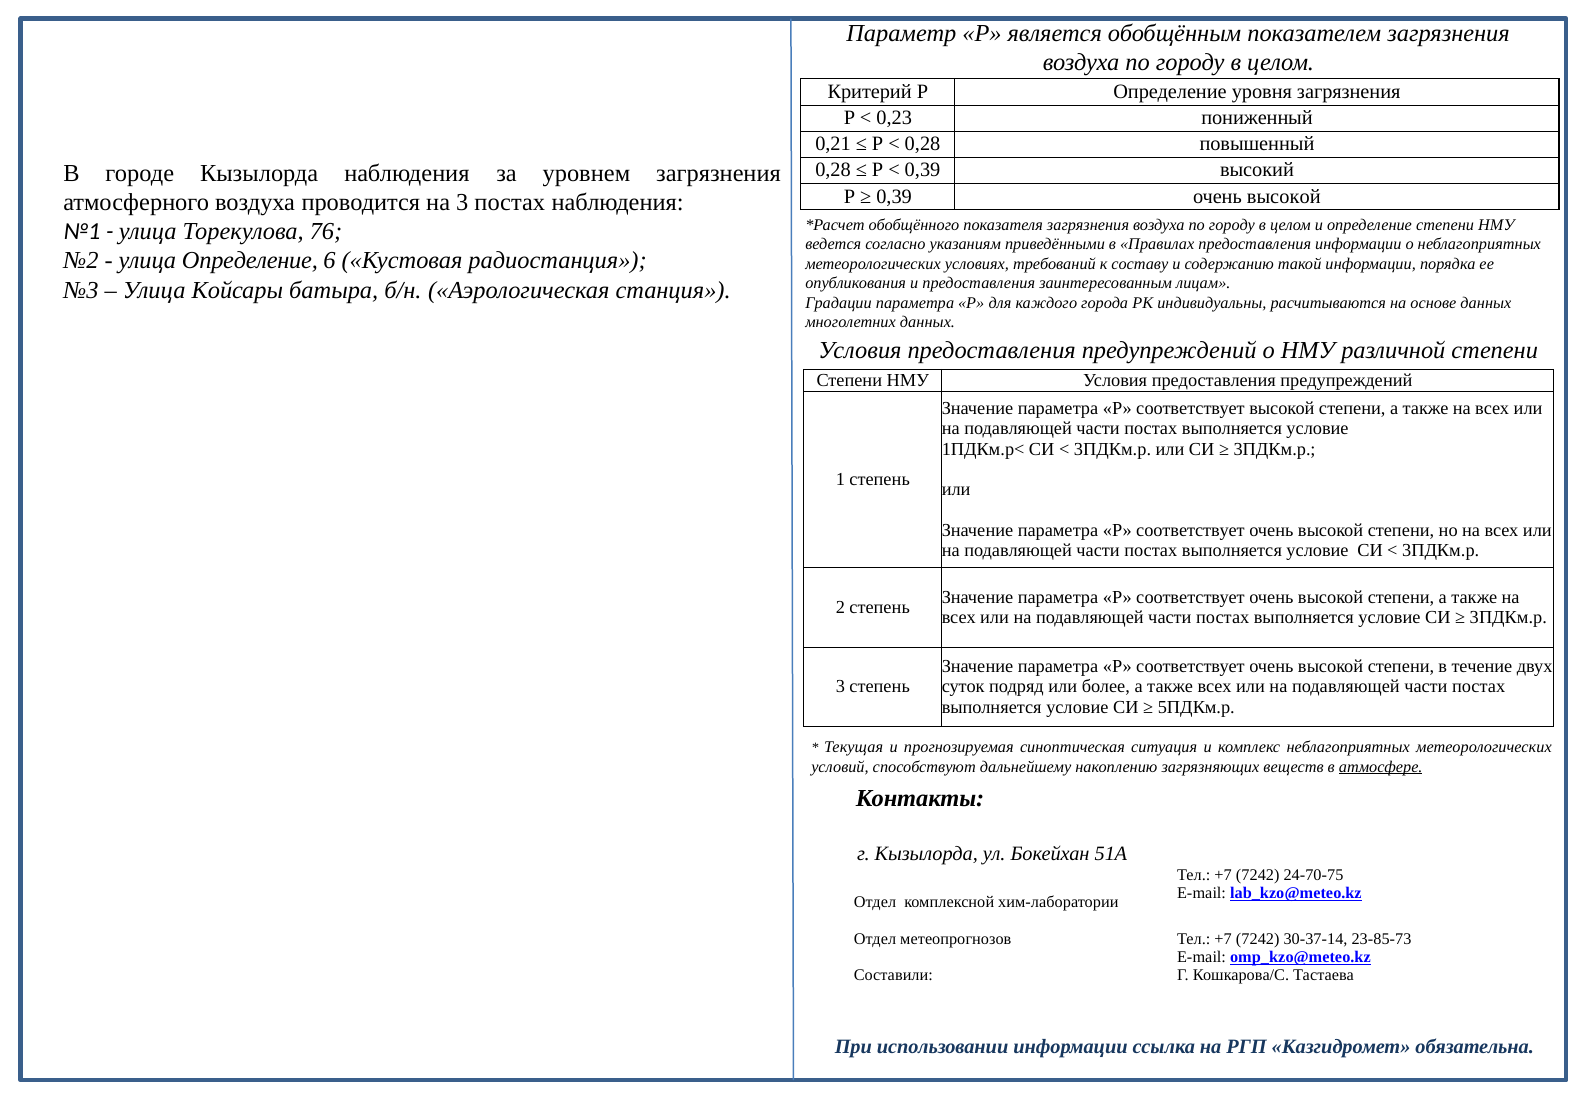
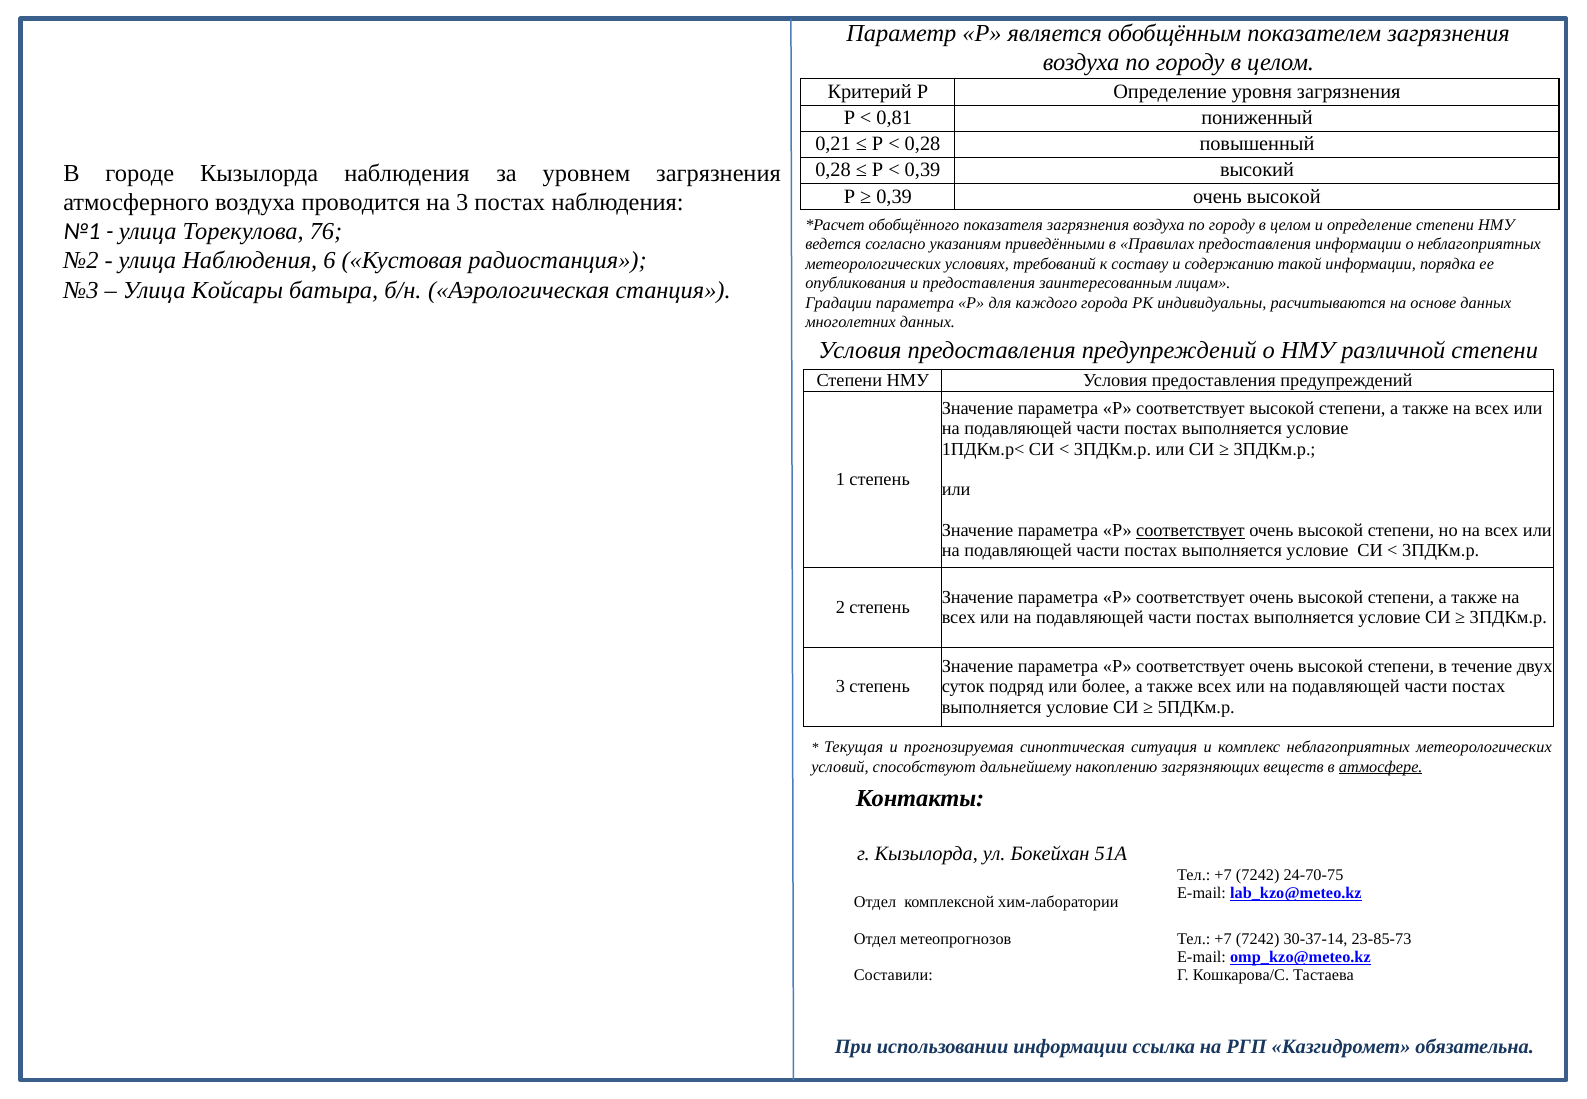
0,23: 0,23 -> 0,81
улица Определение: Определение -> Наблюдения
соответствует at (1191, 530) underline: none -> present
